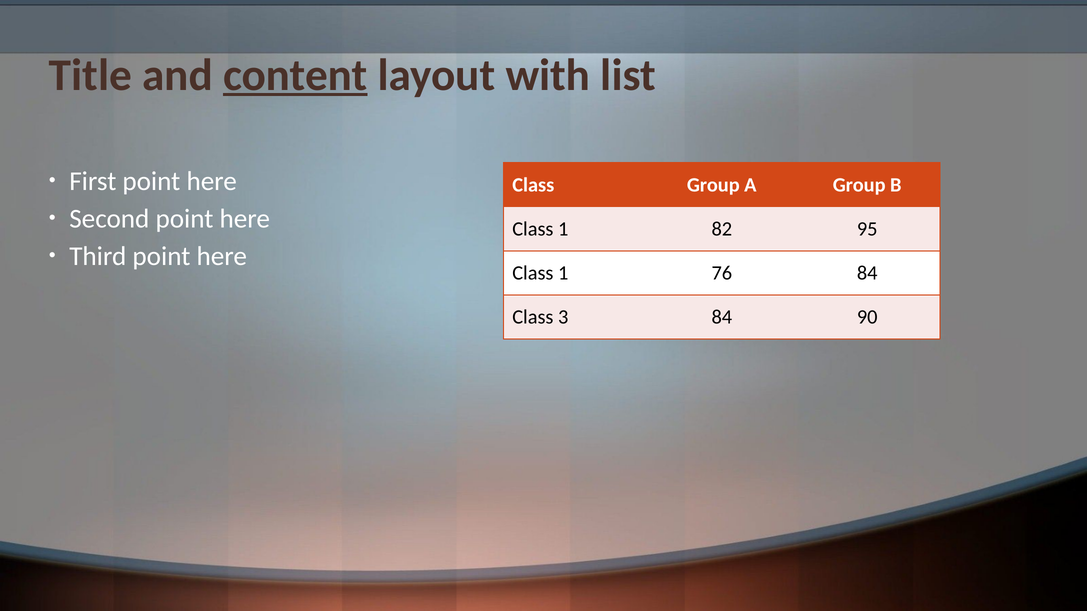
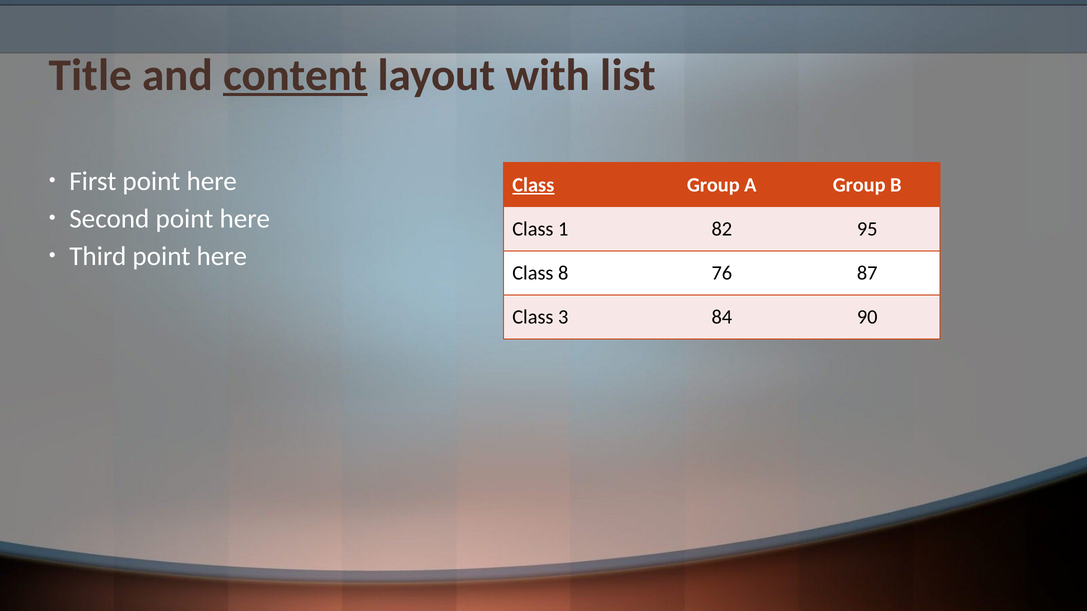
Class at (533, 185) underline: none -> present
1 at (563, 273): 1 -> 8
76 84: 84 -> 87
